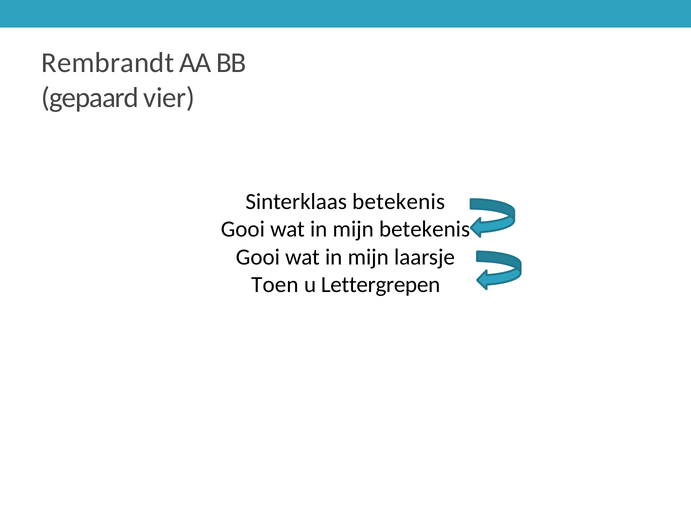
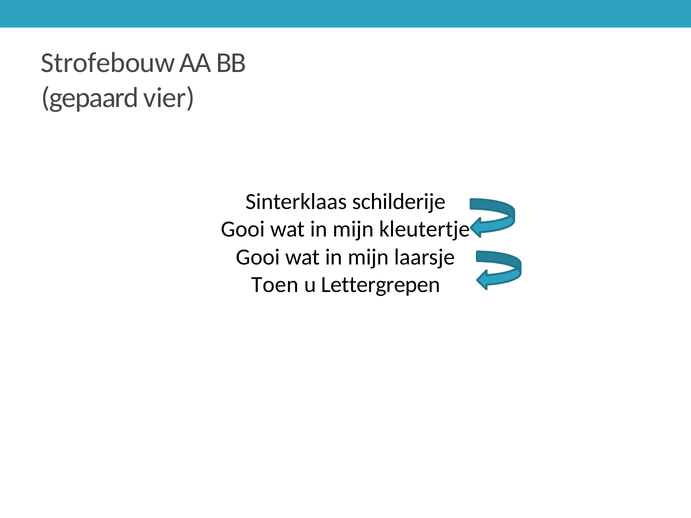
Rembrandt: Rembrandt -> Strofebouw
Sinterklaas betekenis: betekenis -> schilderije
mijn betekenis: betekenis -> kleutertje
